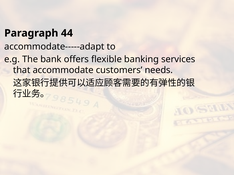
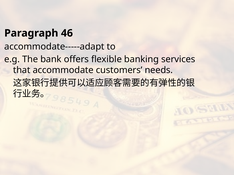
44: 44 -> 46
